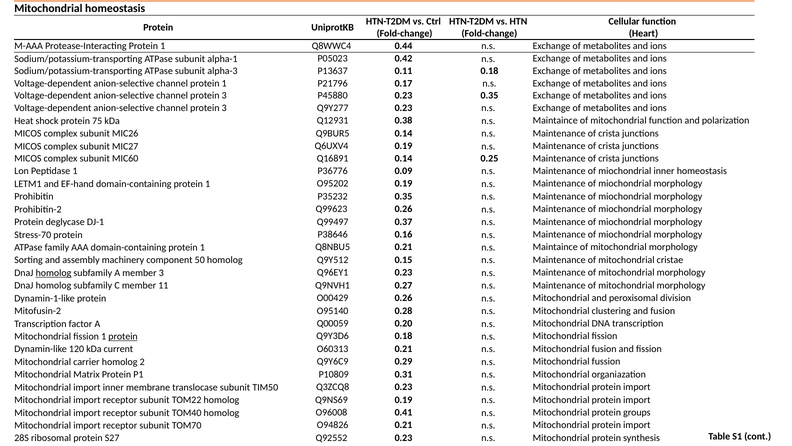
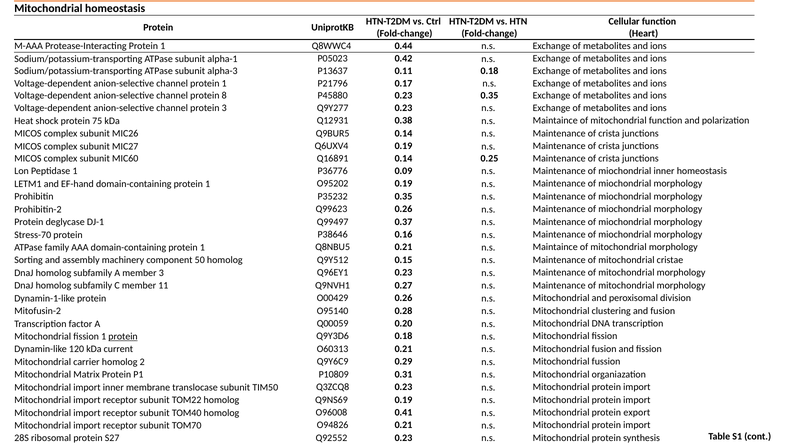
3 at (224, 95): 3 -> 8
homolog at (53, 273) underline: present -> none
groups: groups -> export
